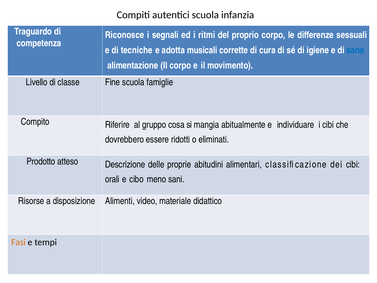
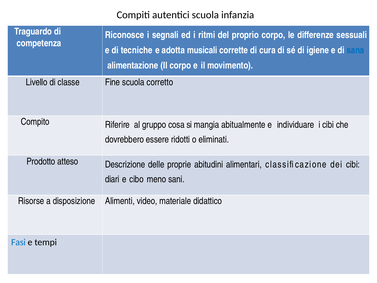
famiglie: famiglie -> corretto
orali: orali -> diari
Fasi colour: orange -> blue
